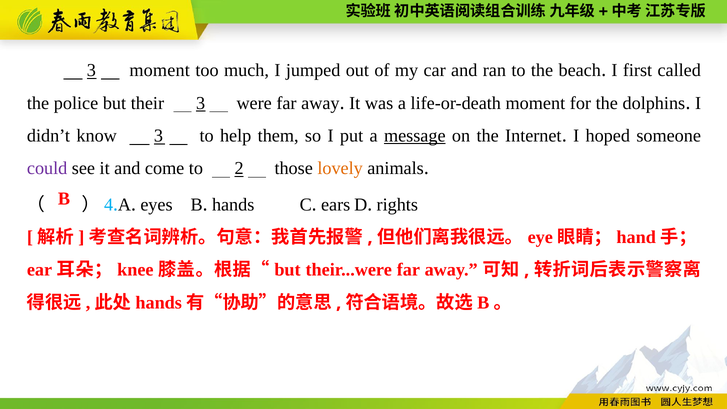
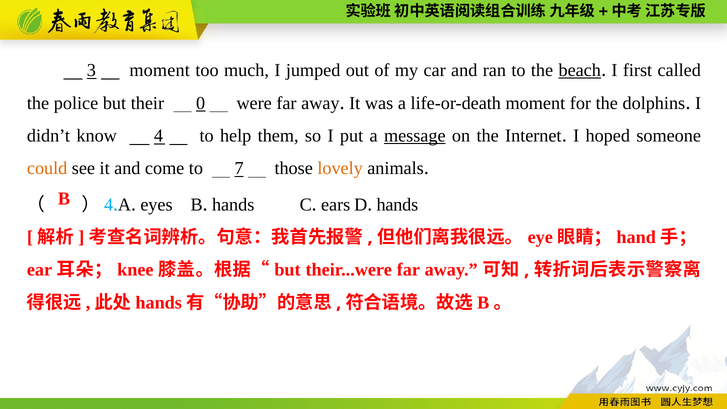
beach underline: none -> present
their 3: 3 -> 0
know 3: 3 -> 4
could colour: purple -> orange
2: 2 -> 7
rights at (397, 205): rights -> hands
